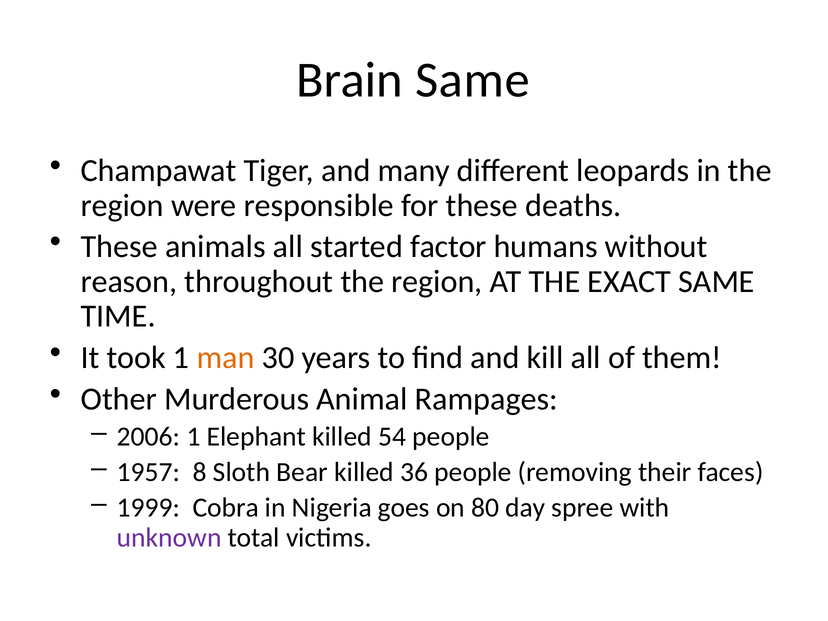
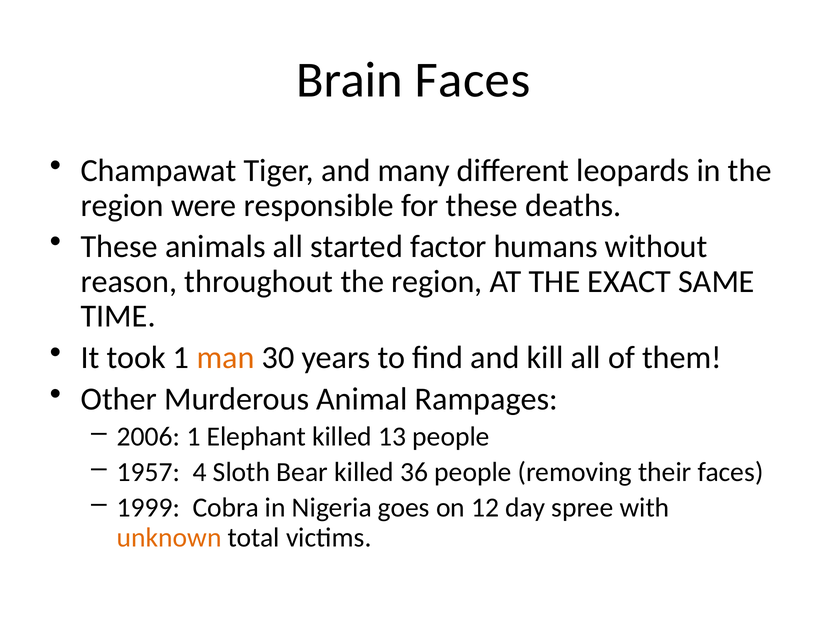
Brain Same: Same -> Faces
54: 54 -> 13
8: 8 -> 4
80: 80 -> 12
unknown colour: purple -> orange
